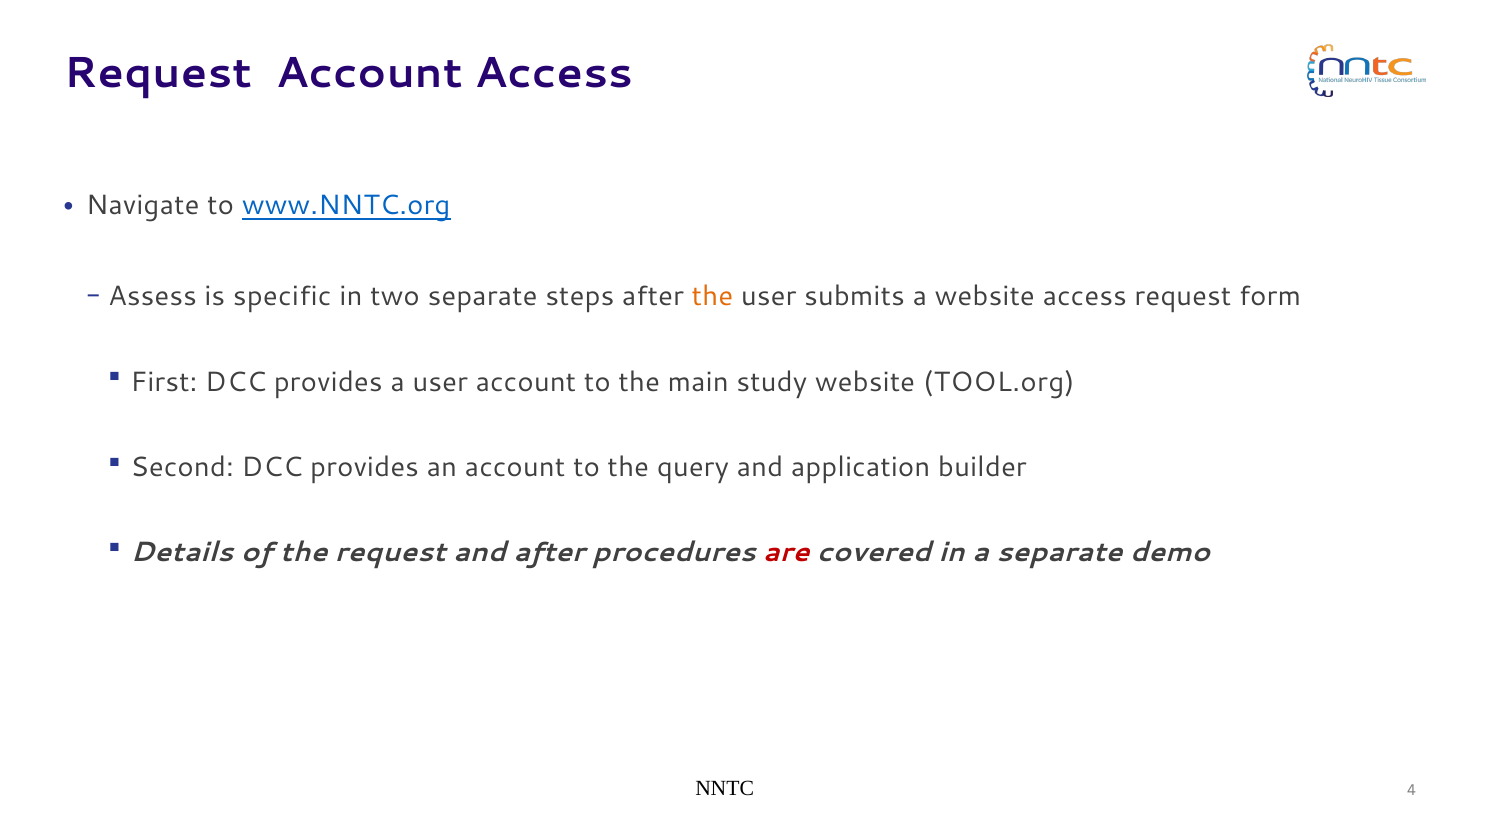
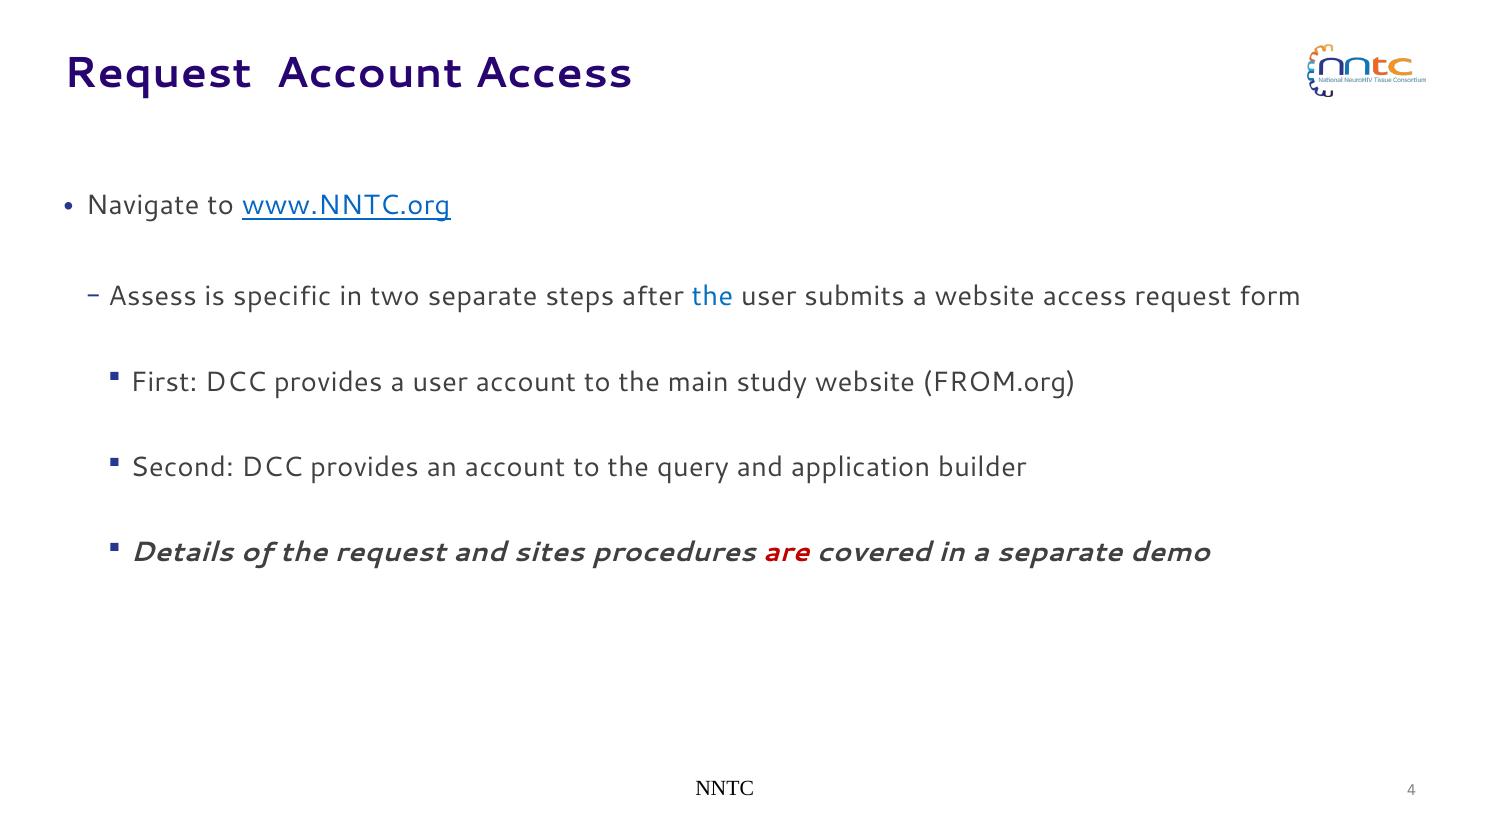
the at (712, 297) colour: orange -> blue
TOOL.org: TOOL.org -> FROM.org
and after: after -> sites
